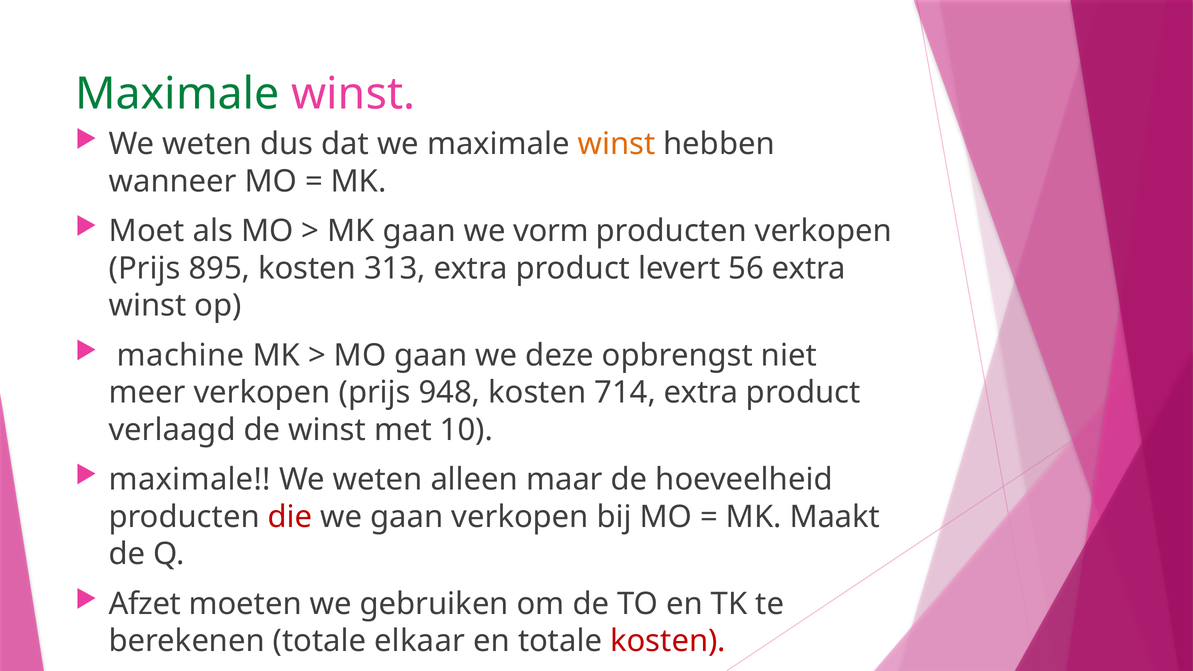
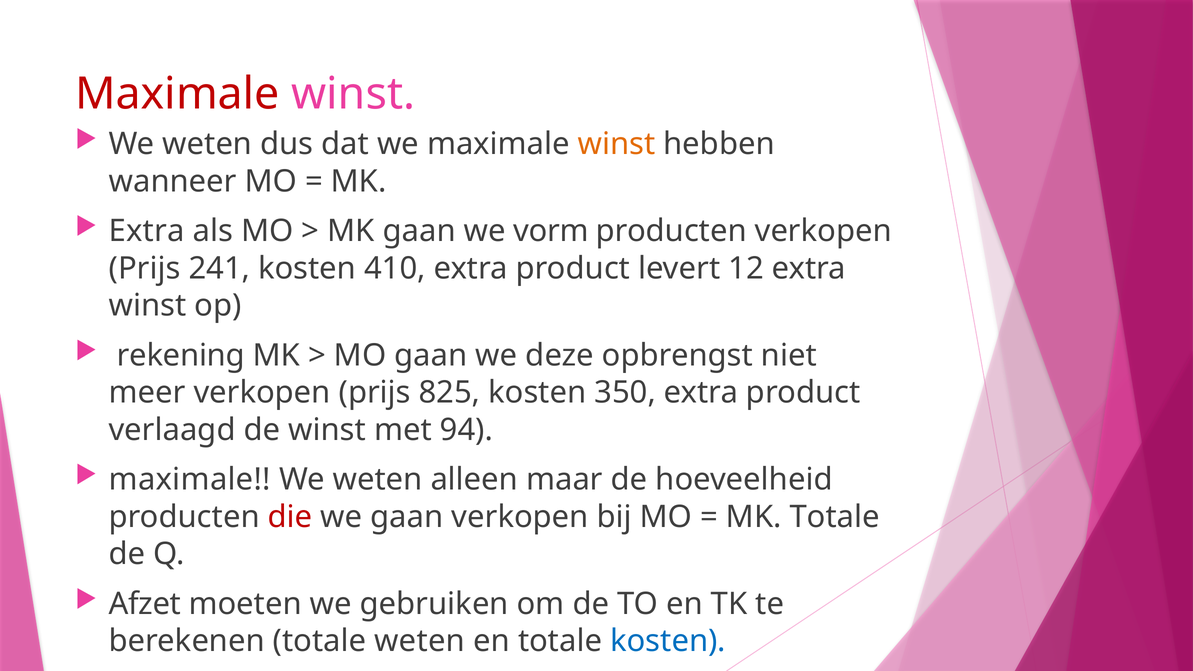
Maximale at (177, 94) colour: green -> red
Moet at (147, 231): Moet -> Extra
895: 895 -> 241
313: 313 -> 410
56: 56 -> 12
machine: machine -> rekening
948: 948 -> 825
714: 714 -> 350
10: 10 -> 94
MK Maakt: Maakt -> Totale
totale elkaar: elkaar -> weten
kosten at (668, 641) colour: red -> blue
